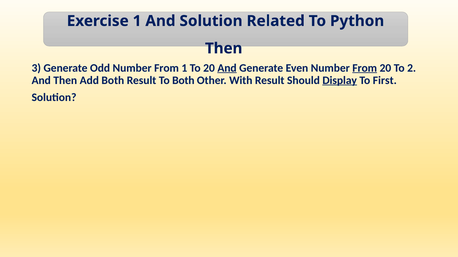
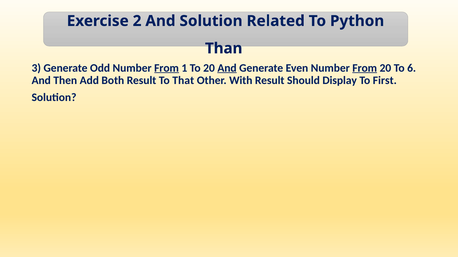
Exercise 1: 1 -> 2
Then at (224, 48): Then -> Than
From at (167, 68) underline: none -> present
2: 2 -> 6
To Both: Both -> That
Display underline: present -> none
